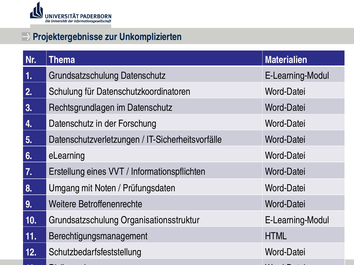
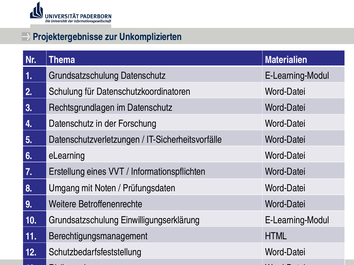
Organisationsstruktur: Organisationsstruktur -> Einwilligungserklärung
